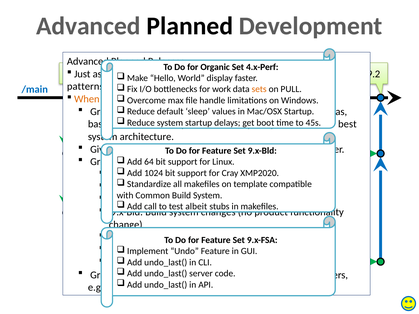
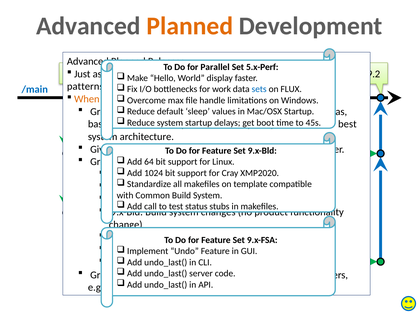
Planned at (190, 26) colour: black -> orange
Organic: Organic -> Parallel
4.x-Perf: 4.x-Perf -> 5.x-Perf
sets at (259, 89) colour: orange -> blue
PULL: PULL -> FLUX
albeit: albeit -> status
